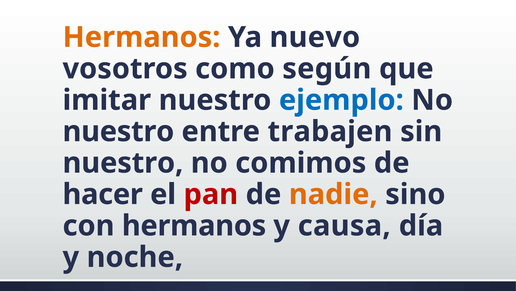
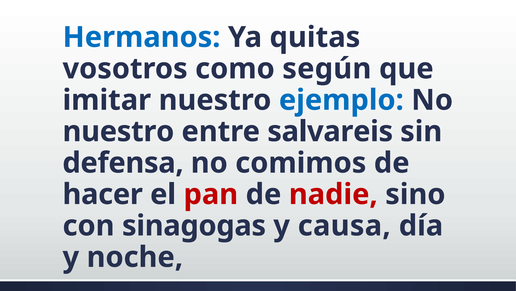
Hermanos at (141, 37) colour: orange -> blue
nuevo: nuevo -> quitas
trabajen: trabajen -> salvareis
nuestro at (123, 163): nuestro -> defensa
nadie colour: orange -> red
con hermanos: hermanos -> sinagogas
